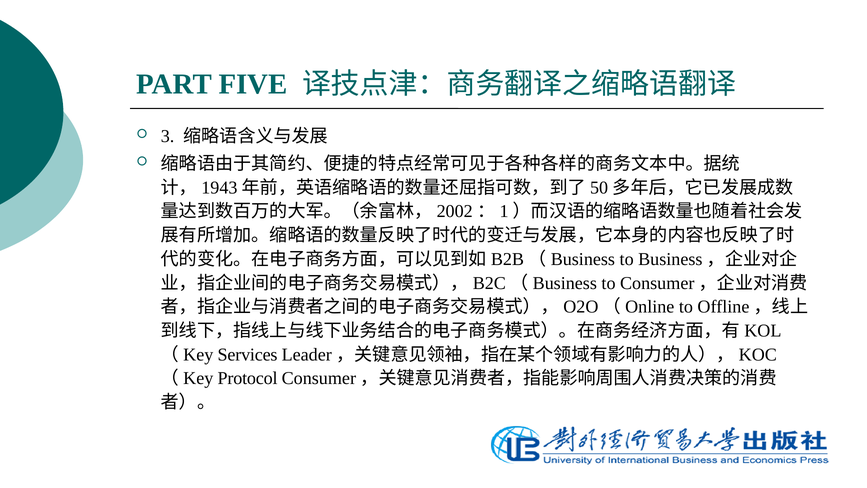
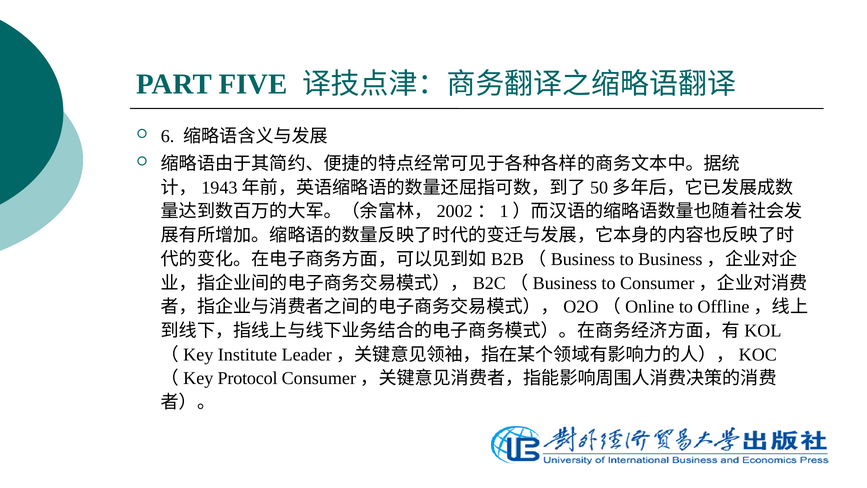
3: 3 -> 6
Services: Services -> Institute
